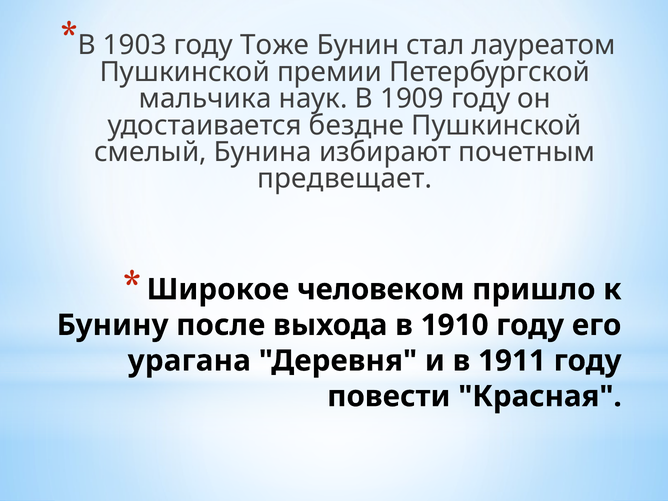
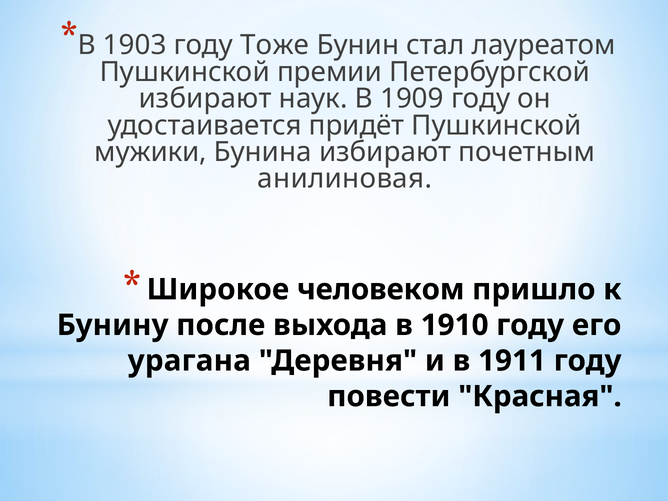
мальчика at (205, 99): мальчика -> избирают
бездне: бездне -> придёт
смелый: смелый -> мужики
предвещает: предвещает -> анилиновая
